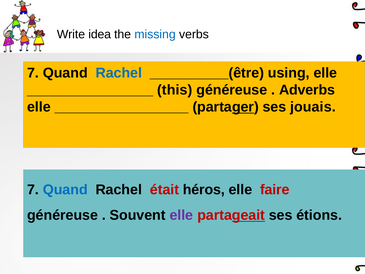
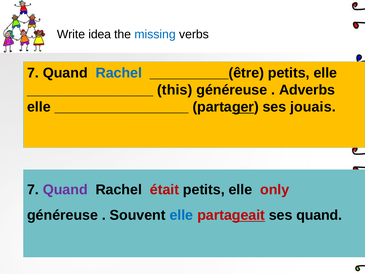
__________(être using: using -> petits
Quand at (65, 189) colour: blue -> purple
était héros: héros -> petits
faire: faire -> only
elle at (181, 215) colour: purple -> blue
ses étions: étions -> quand
